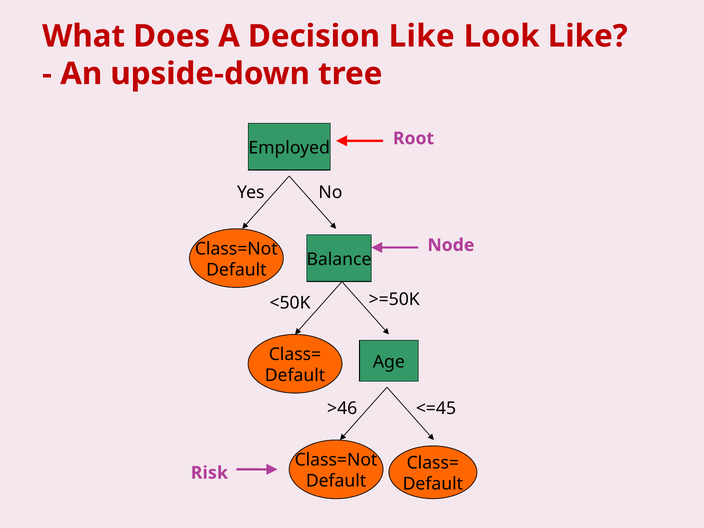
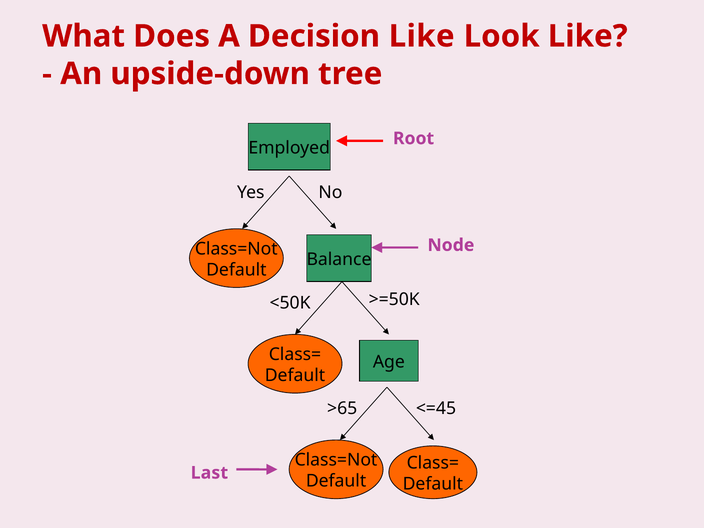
>46: >46 -> >65
Risk: Risk -> Last
